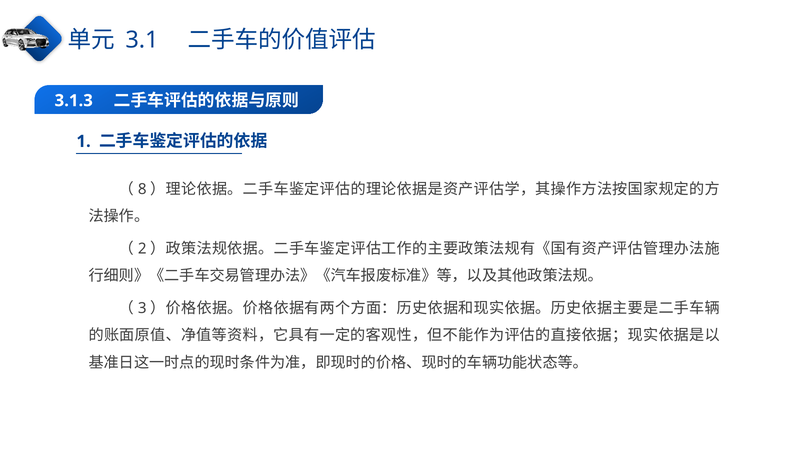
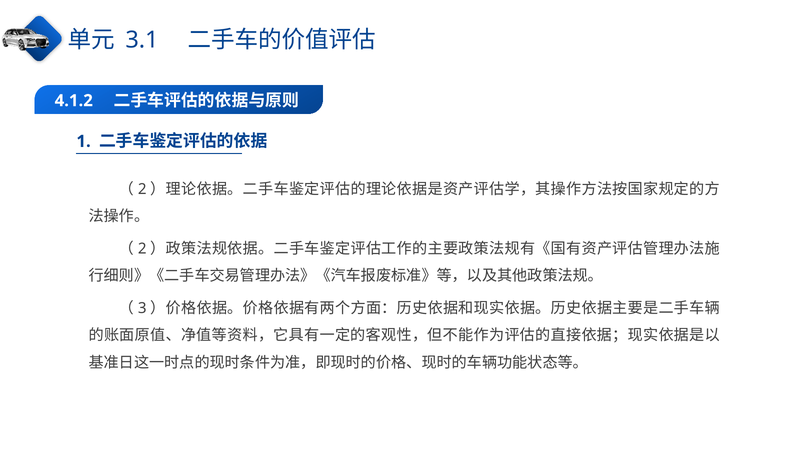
3.1.3: 3.1.3 -> 4.1.2
8 at (142, 189): 8 -> 2
